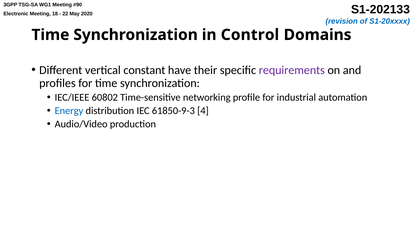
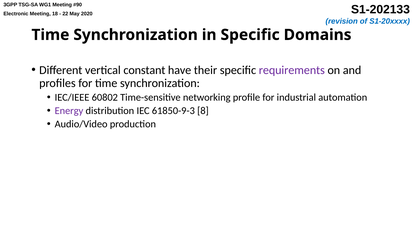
in Control: Control -> Specific
Energy colour: blue -> purple
4: 4 -> 8
